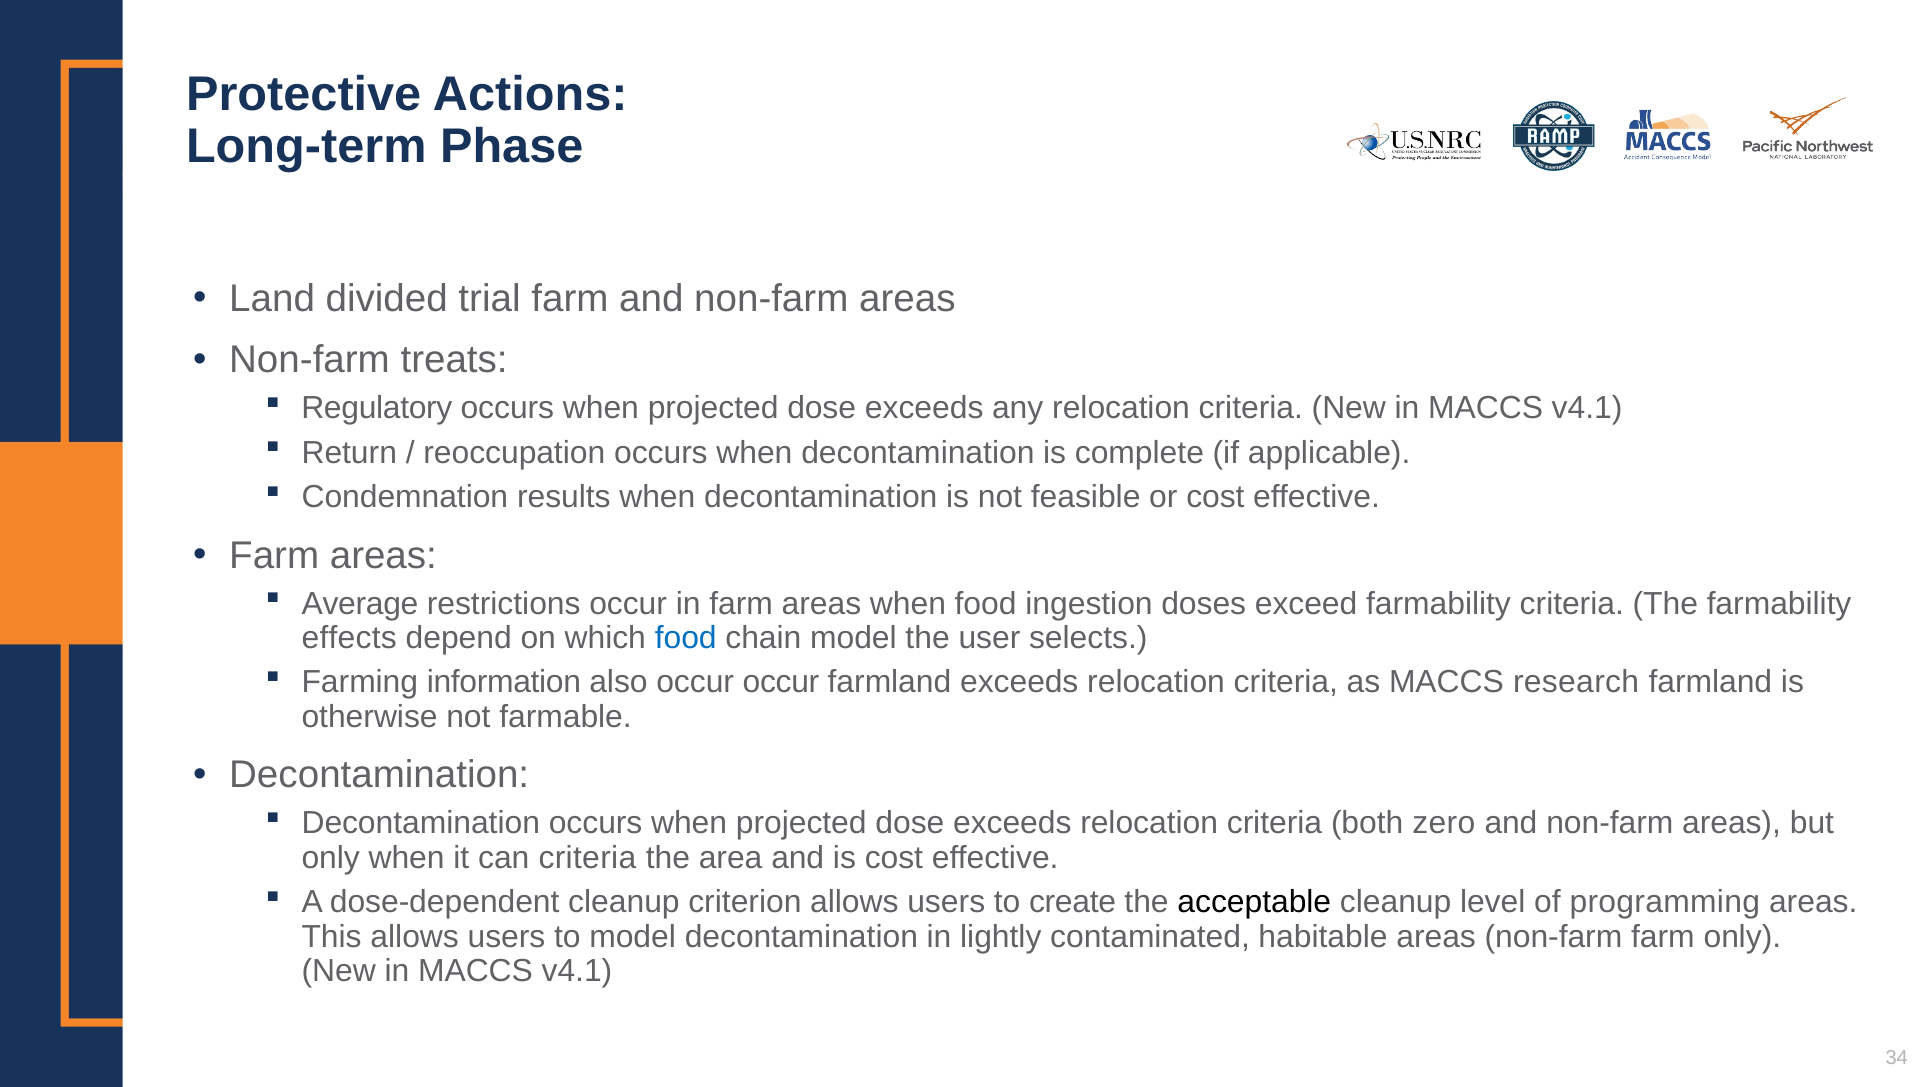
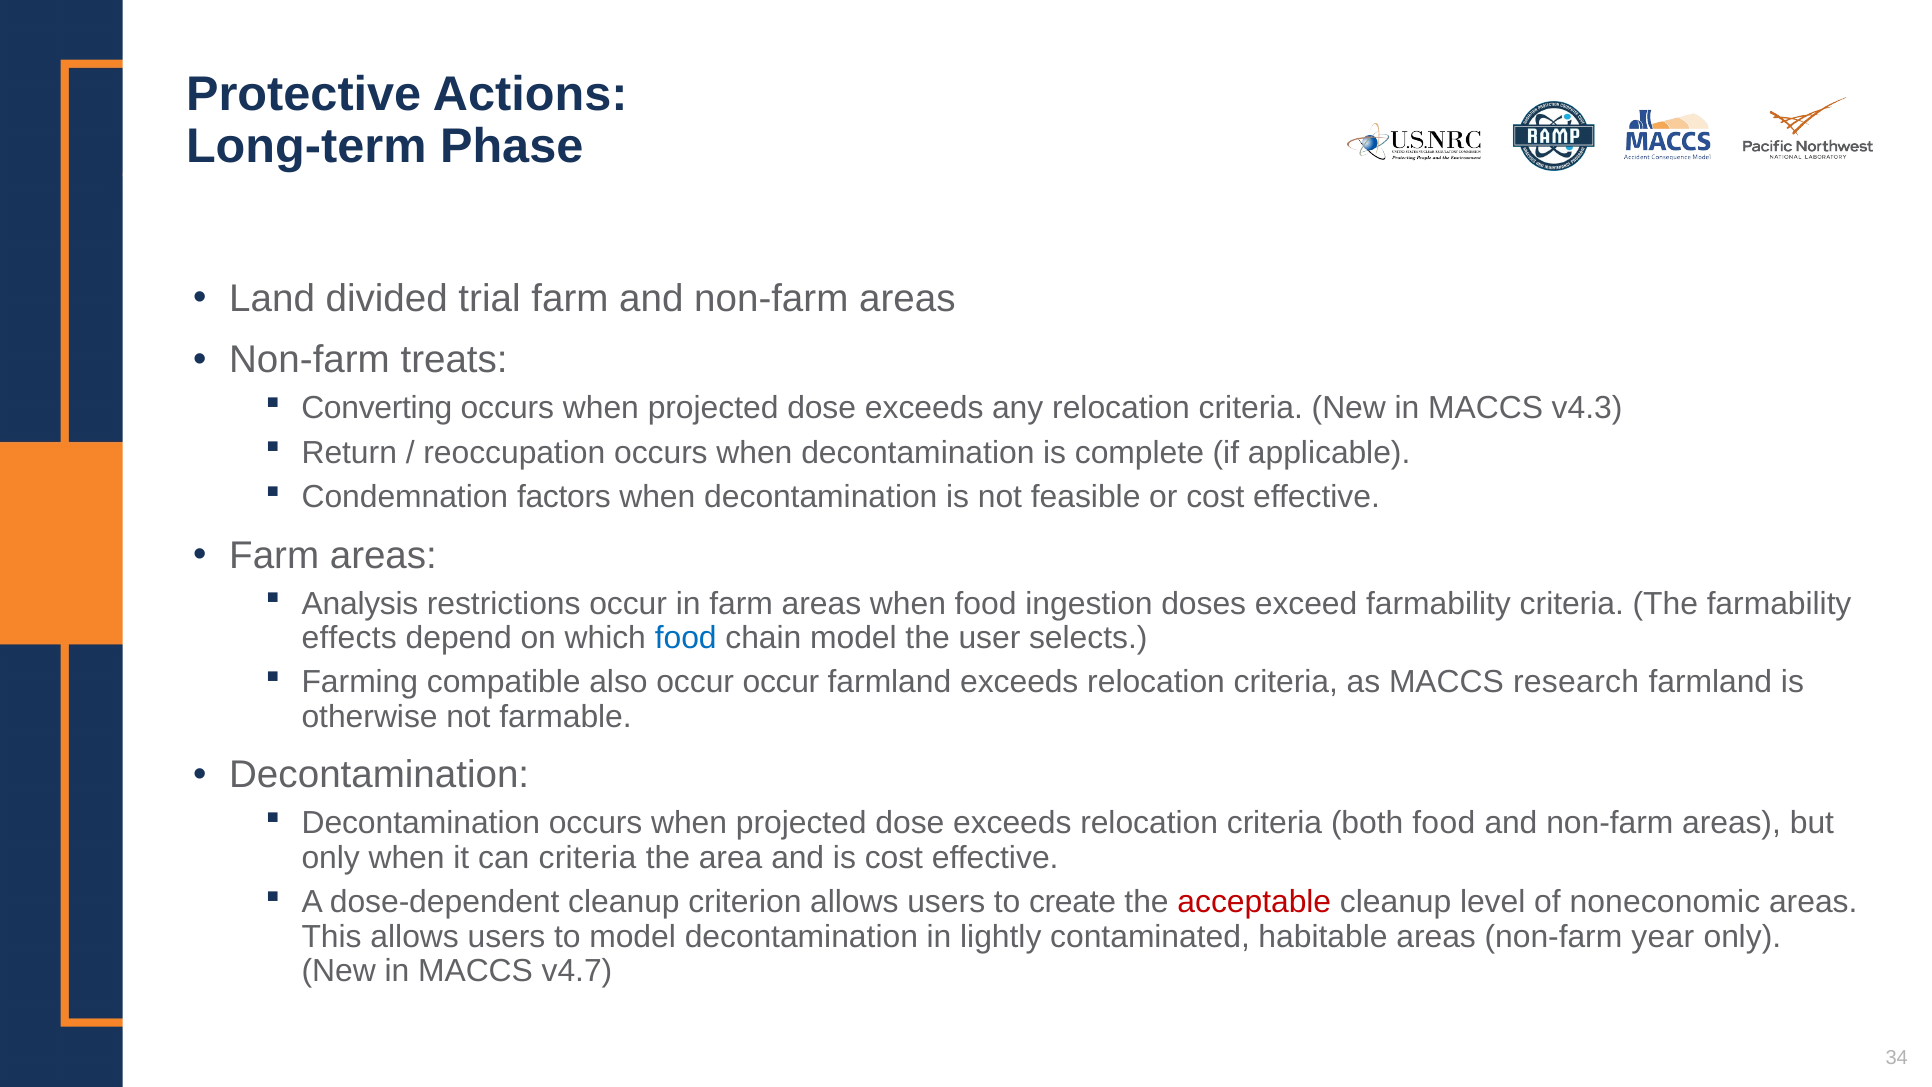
Regulatory: Regulatory -> Converting
v4.1 at (1587, 408): v4.1 -> v4.3
results: results -> factors
Average: Average -> Analysis
information: information -> compatible
both zero: zero -> food
acceptable colour: black -> red
programming: programming -> noneconomic
non-farm farm: farm -> year
v4.1 at (577, 971): v4.1 -> v4.7
